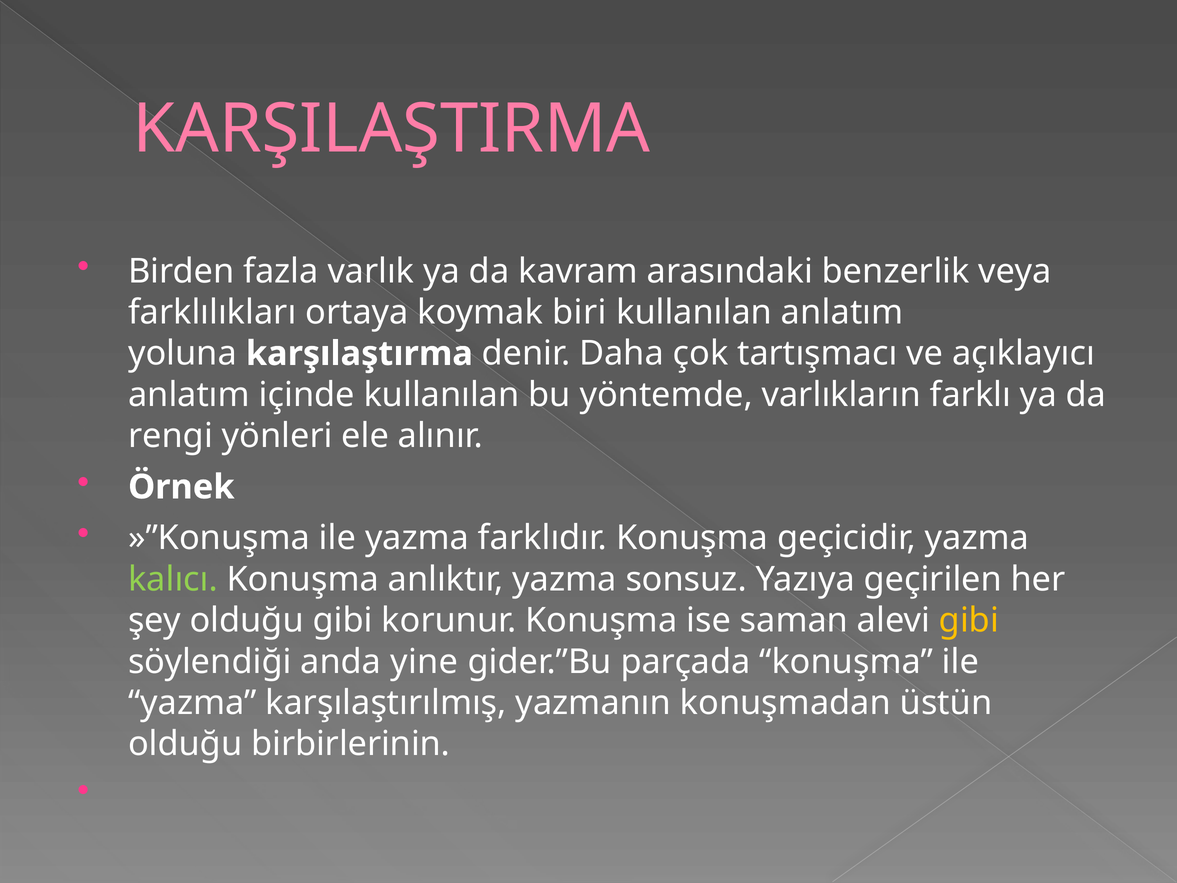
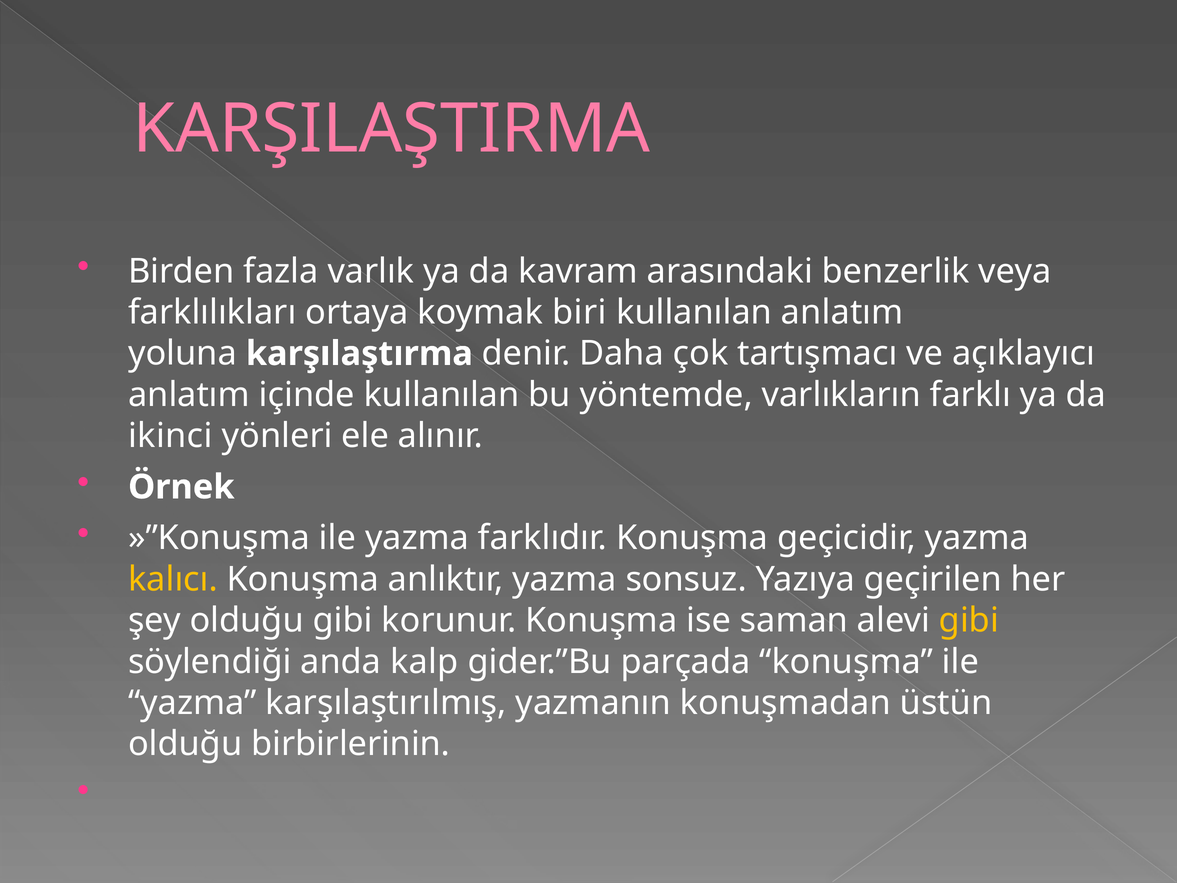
rengi: rengi -> ikinci
kalıcı colour: light green -> yellow
yine: yine -> kalp
